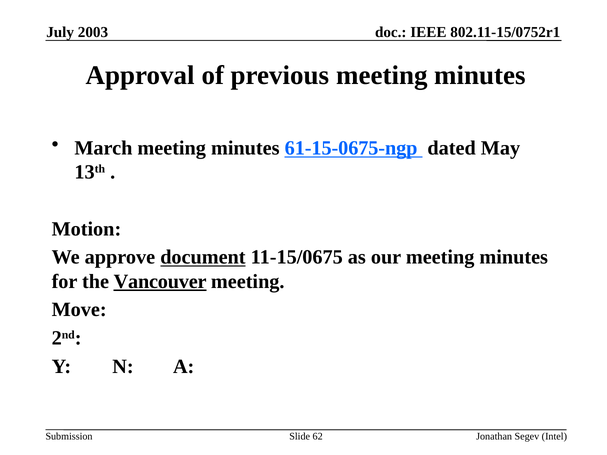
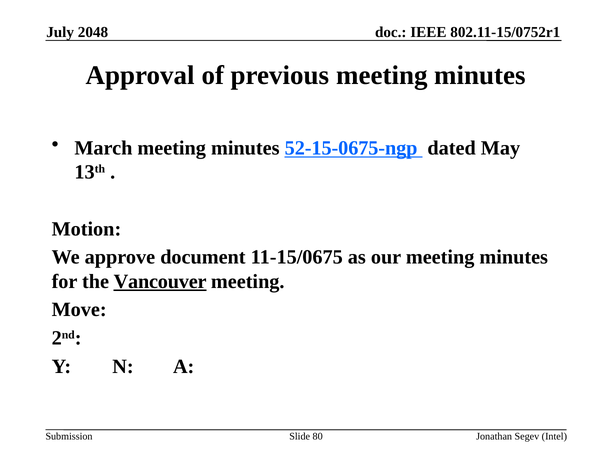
2003: 2003 -> 2048
61-15-0675-ngp: 61-15-0675-ngp -> 52-15-0675-ngp
document underline: present -> none
62: 62 -> 80
